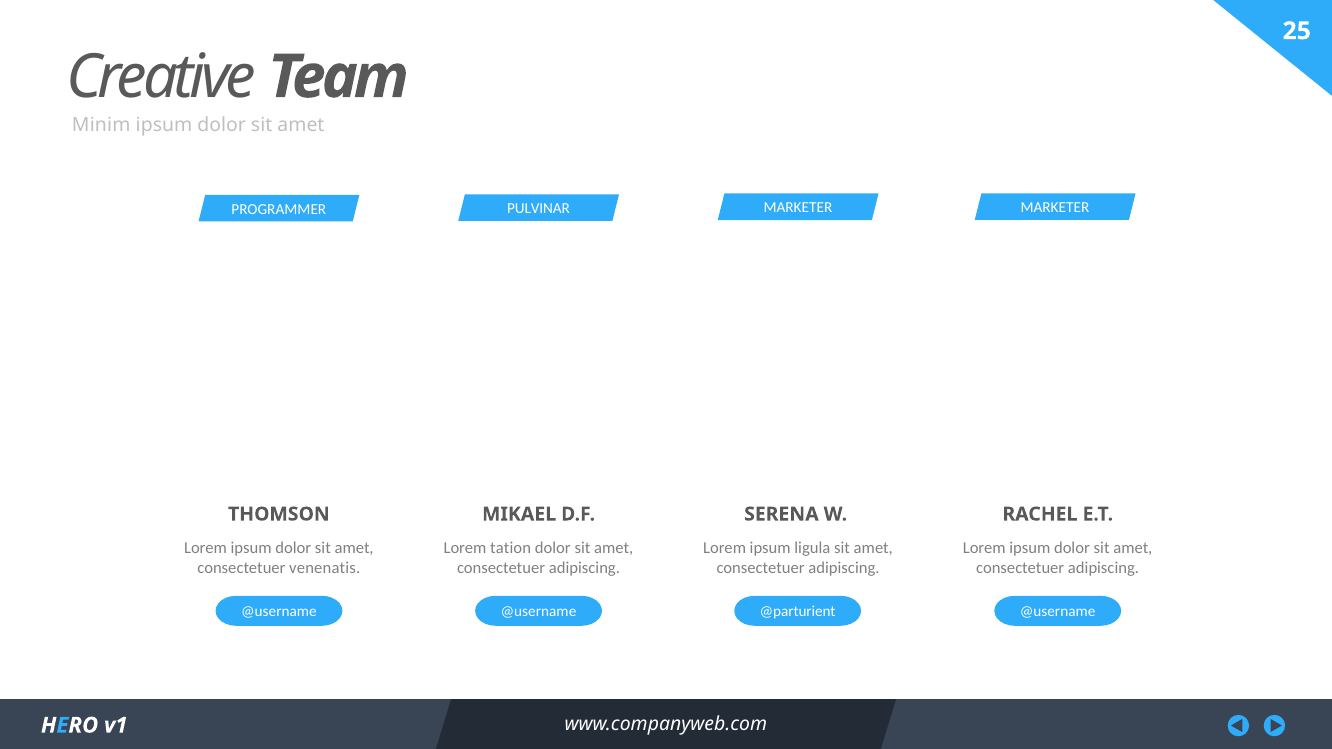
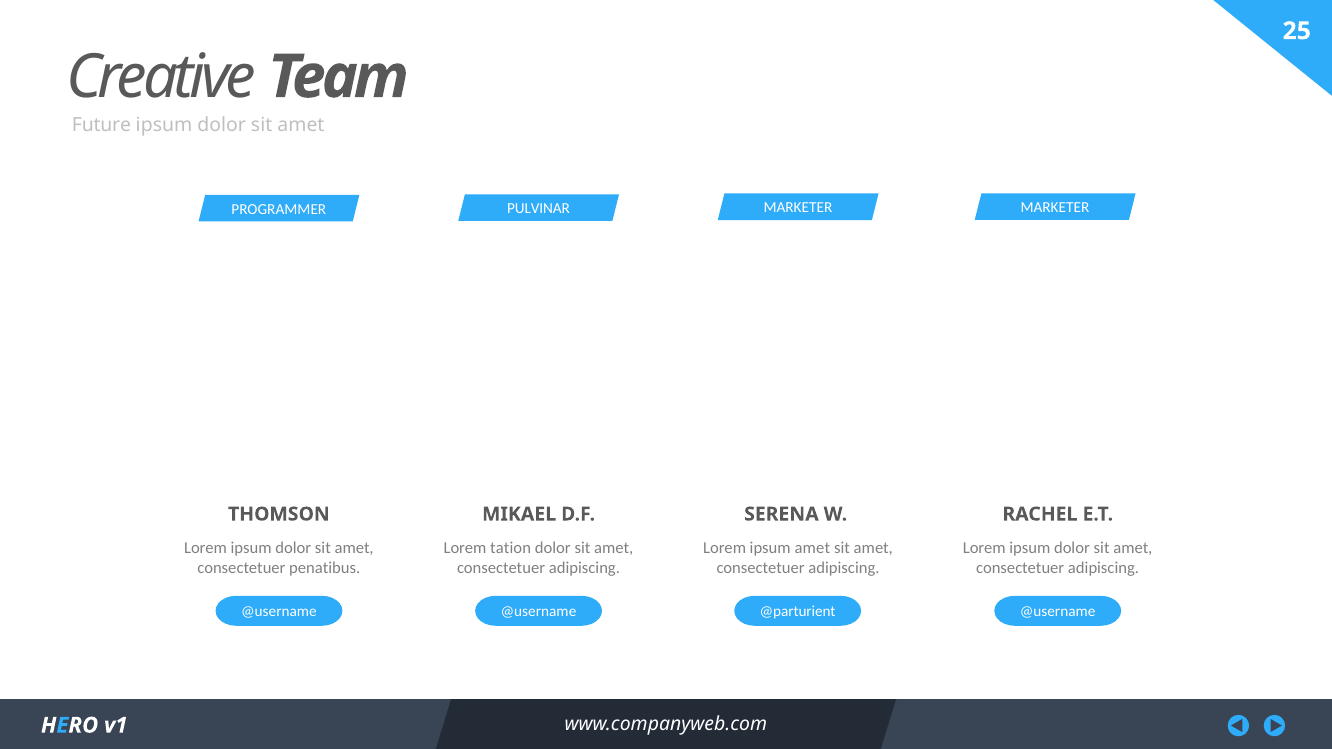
Minim: Minim -> Future
ipsum ligula: ligula -> amet
venenatis: venenatis -> penatibus
